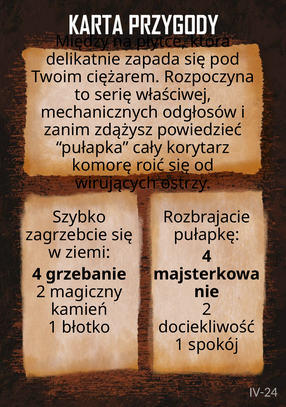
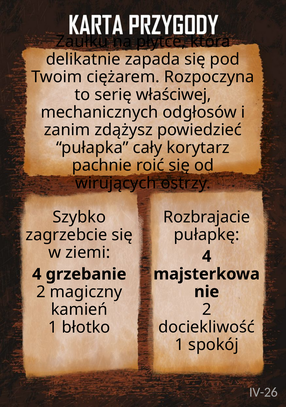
Między: Między -> Zaułku
komorę: komorę -> pachnie
IV-24: IV-24 -> IV-26
